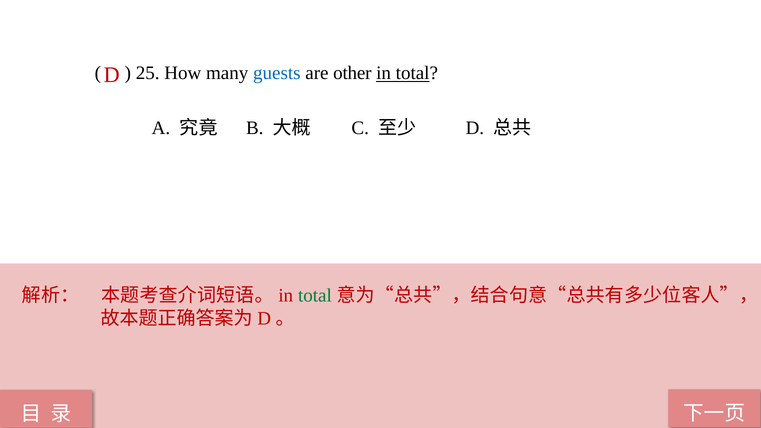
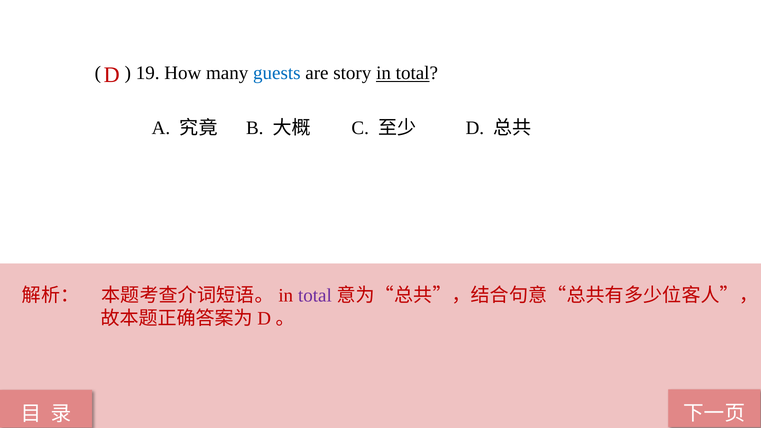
25: 25 -> 19
other: other -> story
total at (315, 296) colour: green -> purple
